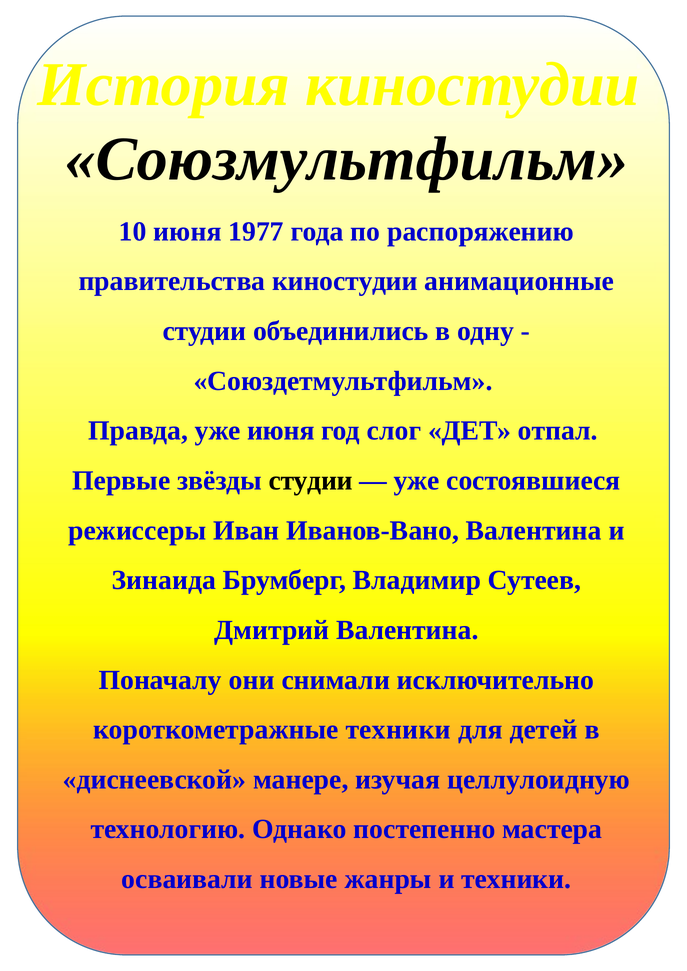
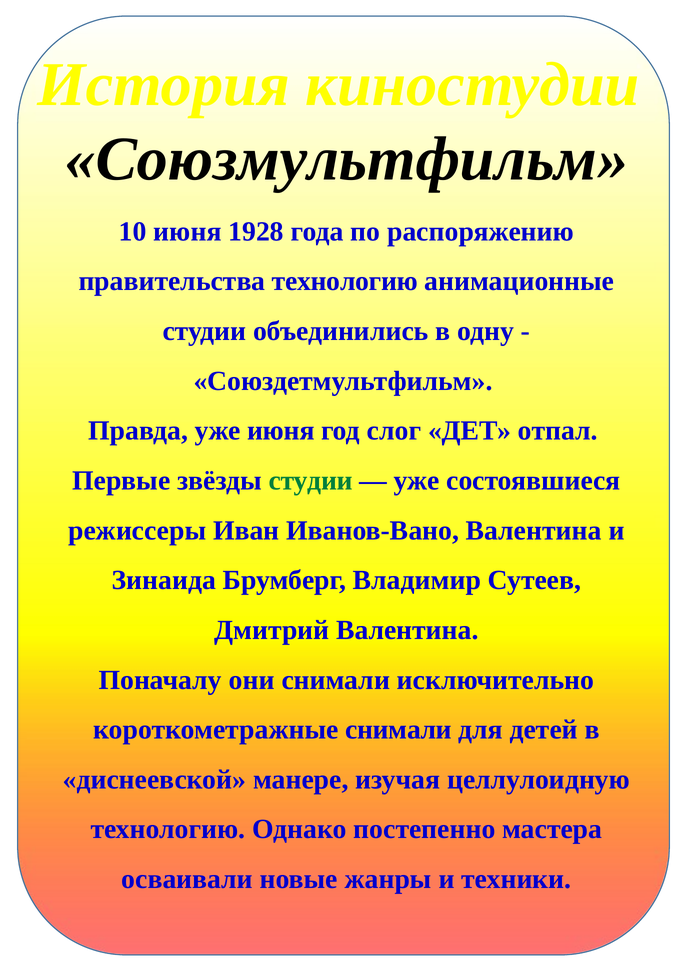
1977: 1977 -> 1928
правительства киностудии: киностудии -> технологию
студии at (311, 481) colour: black -> green
короткометражные техники: техники -> снимали
